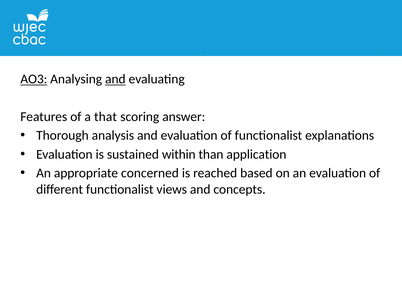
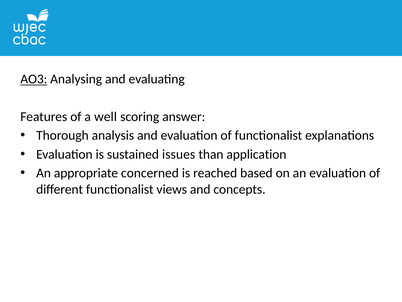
and at (115, 79) underline: present -> none
that: that -> well
within: within -> issues
